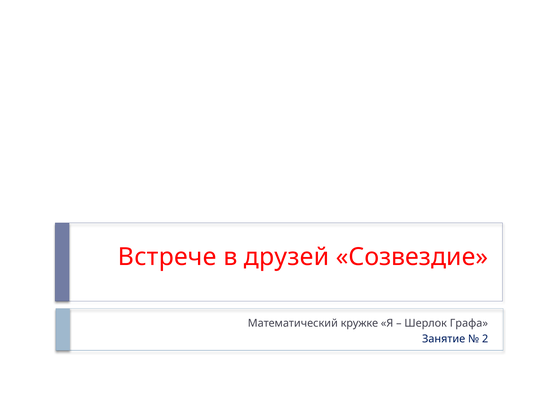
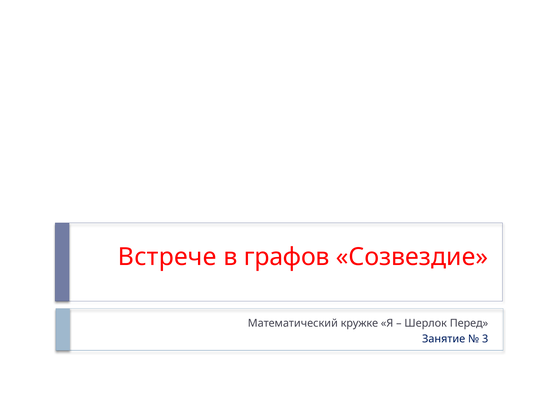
друзей: друзей -> графов
Графа: Графа -> Перед
2: 2 -> 3
